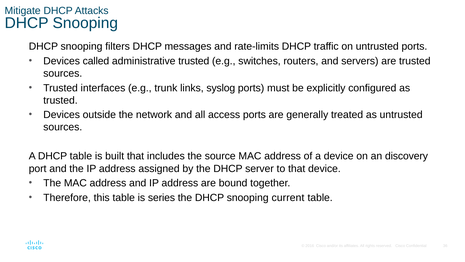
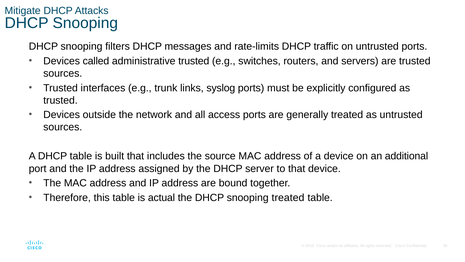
discovery: discovery -> additional
series: series -> actual
snooping current: current -> treated
